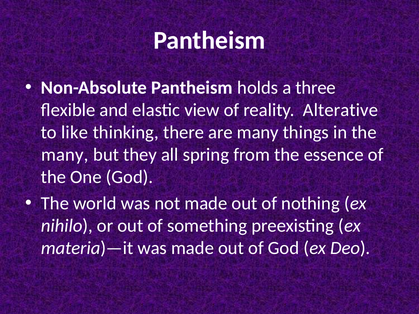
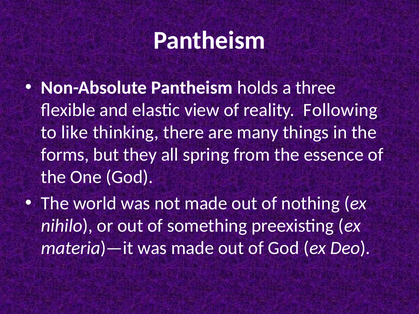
Alterative: Alterative -> Following
many at (65, 155): many -> forms
